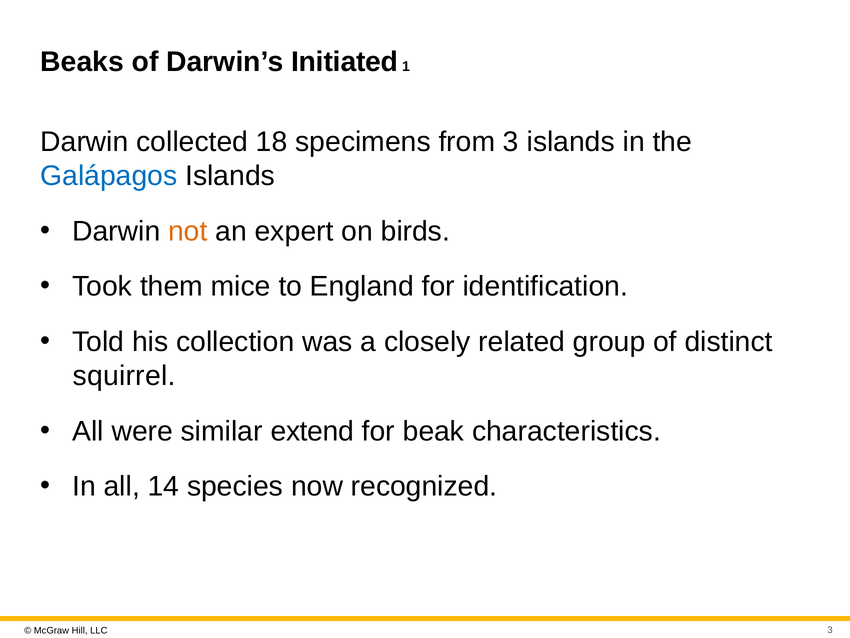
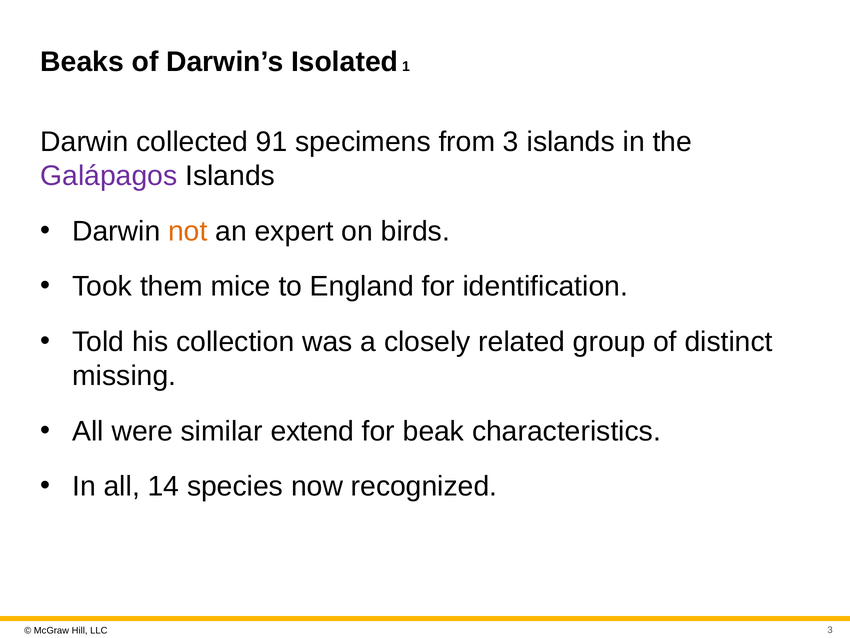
Initiated: Initiated -> Isolated
18: 18 -> 91
Galápagos colour: blue -> purple
squirrel: squirrel -> missing
